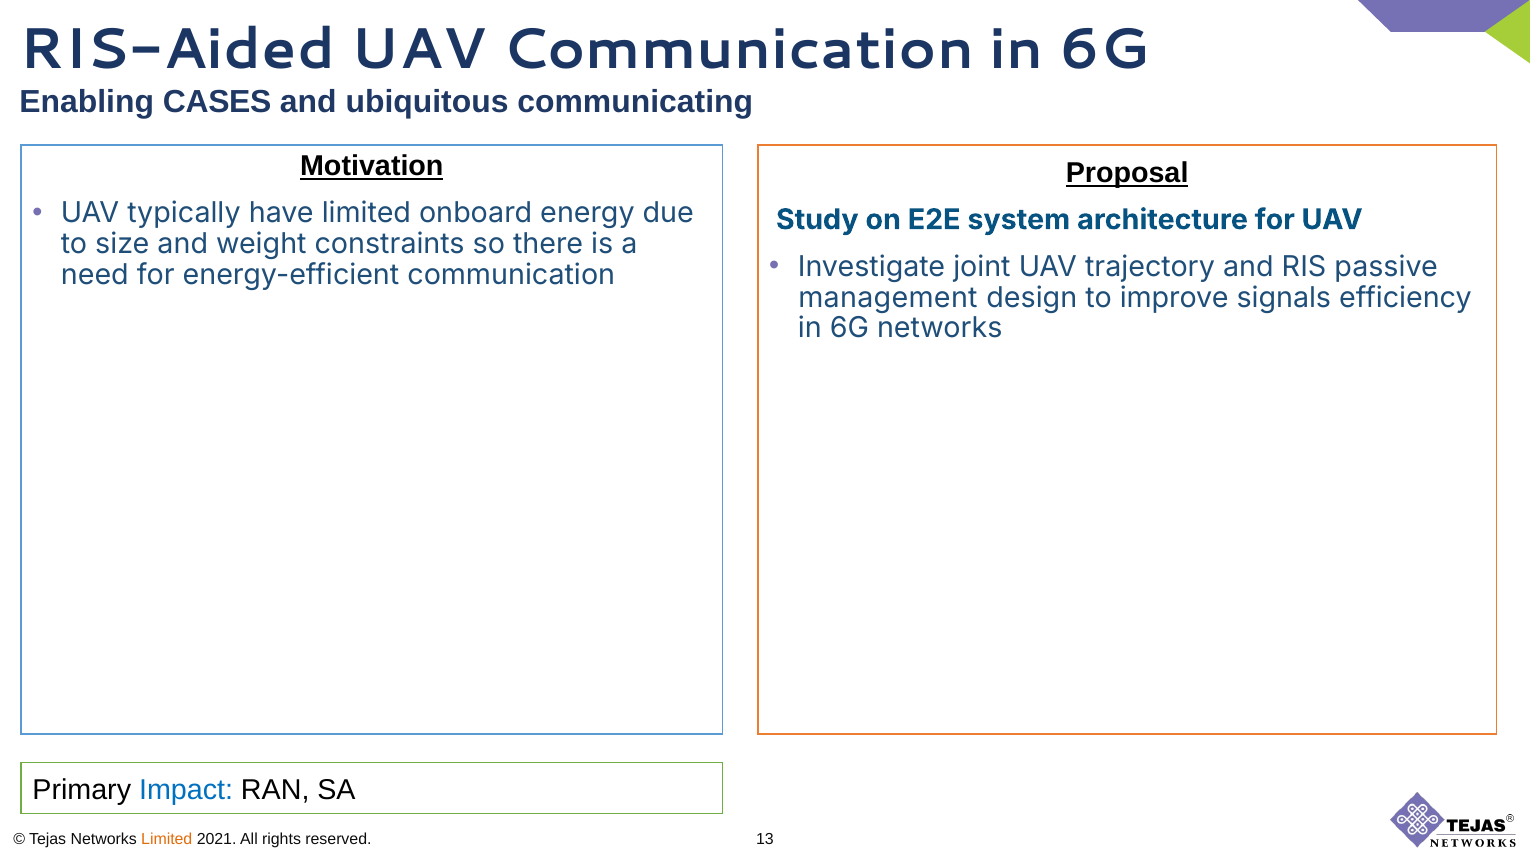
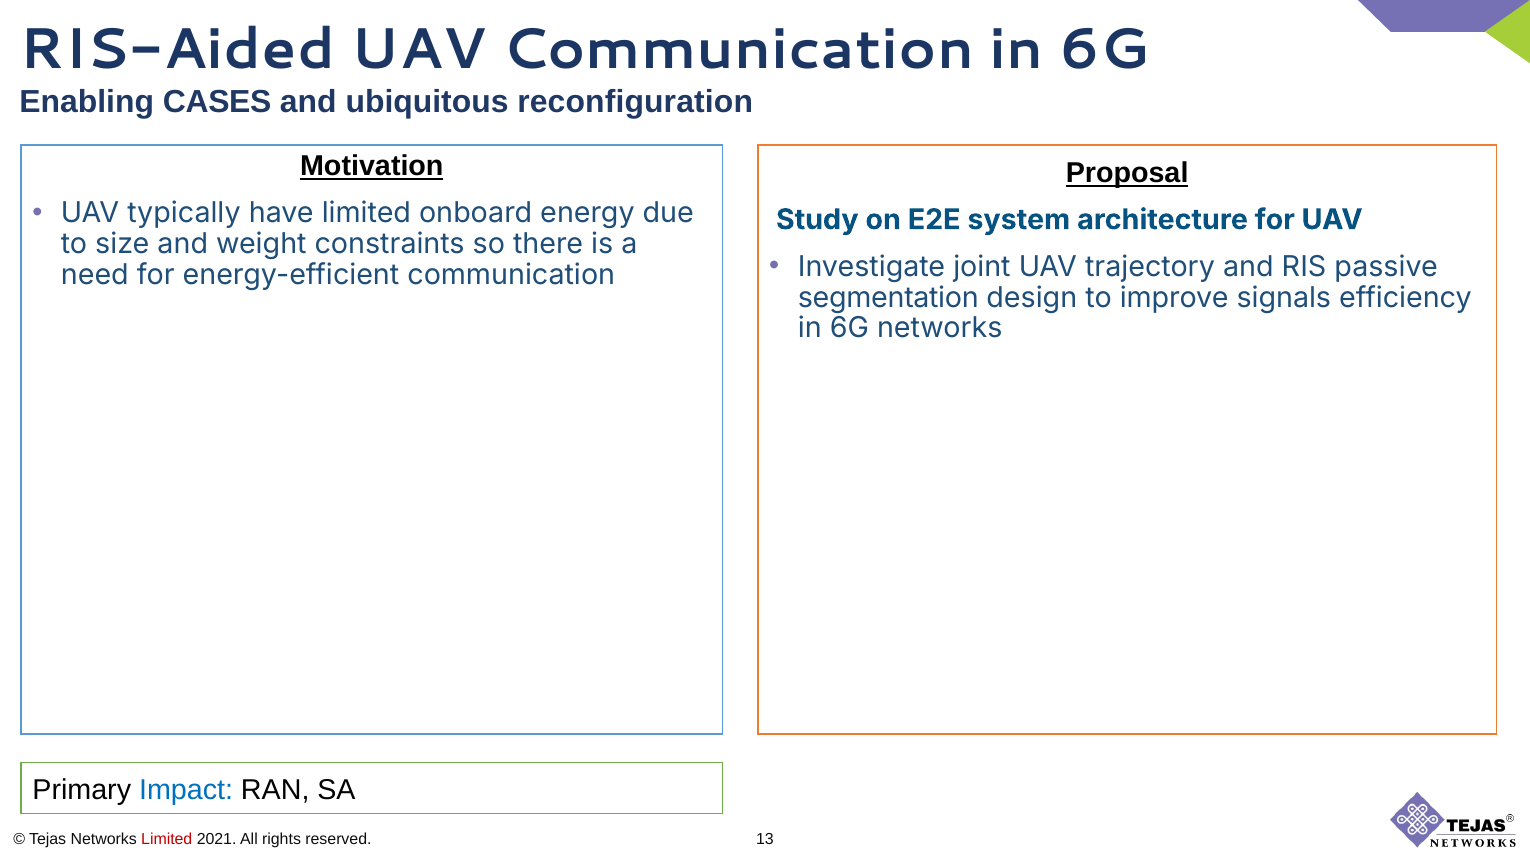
communicating: communicating -> reconfiguration
management: management -> segmentation
Limited at (167, 839) colour: orange -> red
